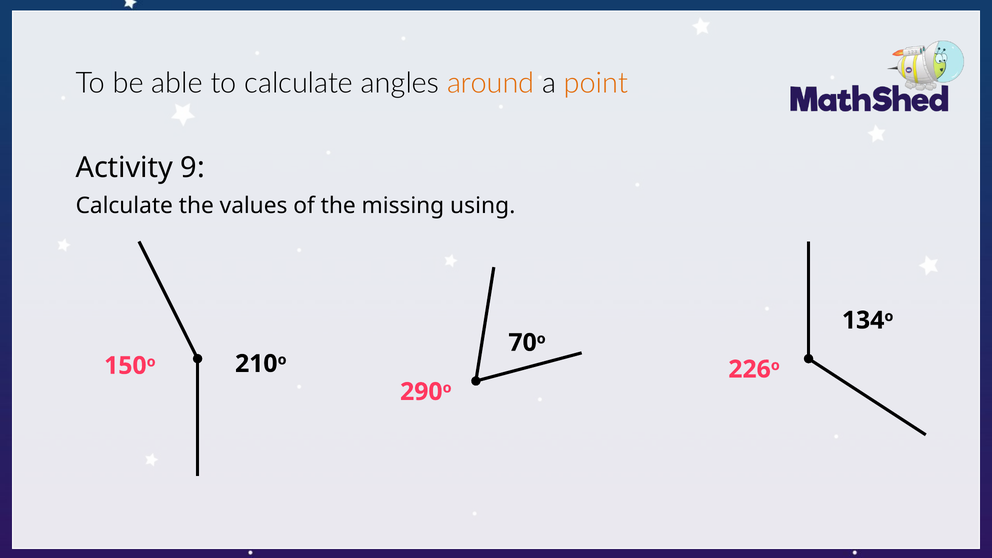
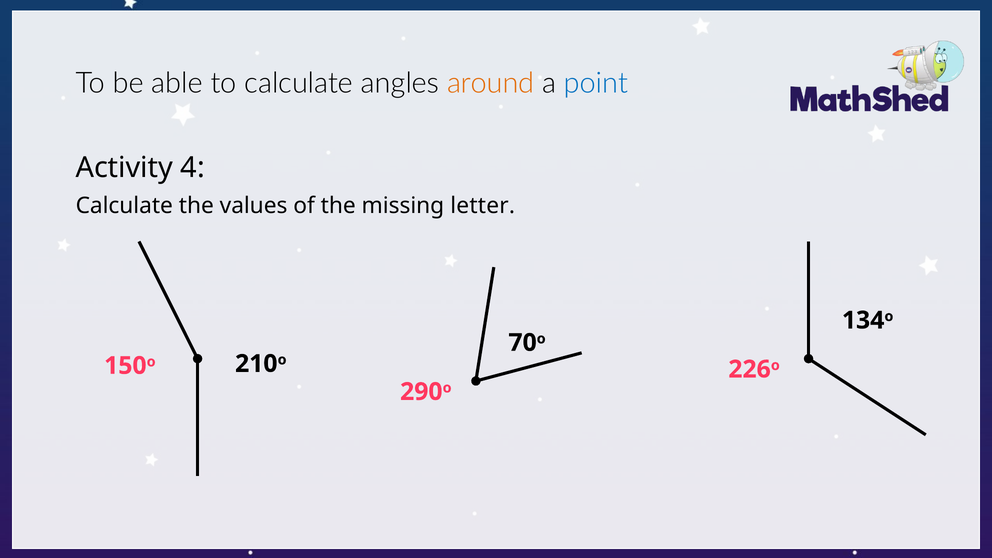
point colour: orange -> blue
9: 9 -> 4
using: using -> letter
